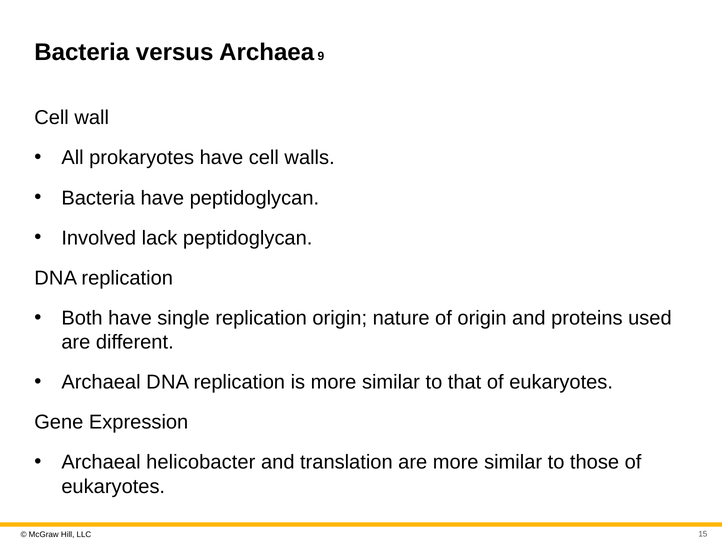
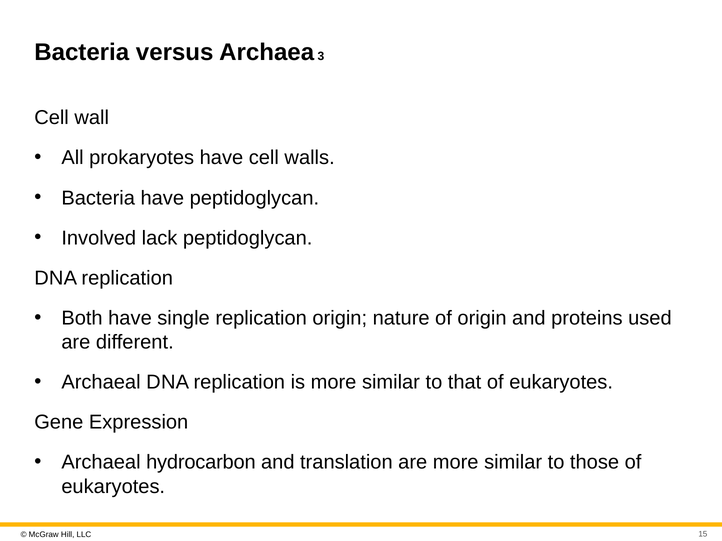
9: 9 -> 3
helicobacter: helicobacter -> hydrocarbon
